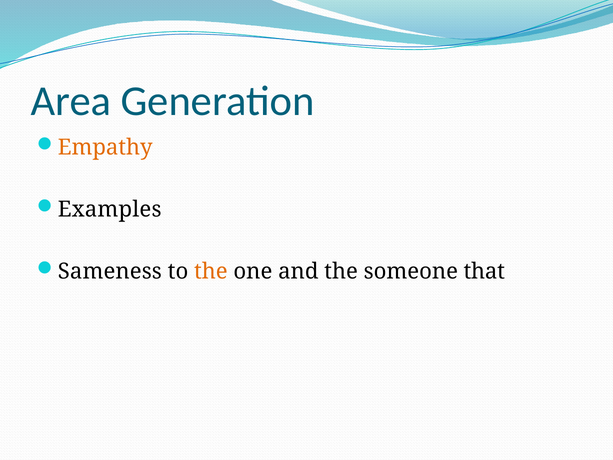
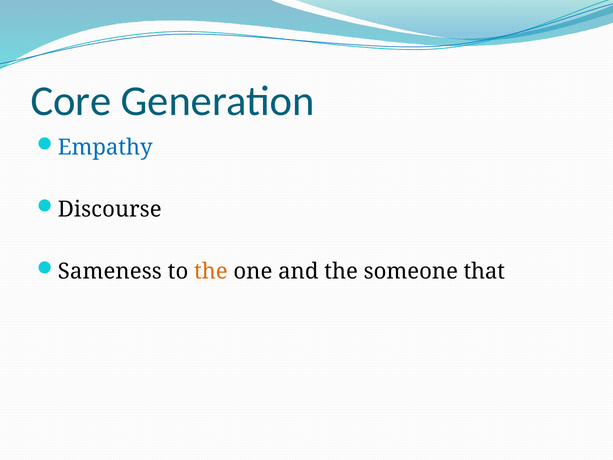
Area: Area -> Core
Empathy colour: orange -> blue
Examples: Examples -> Discourse
